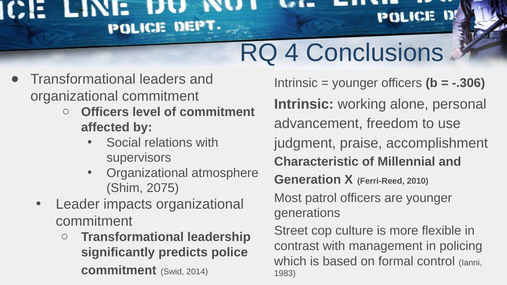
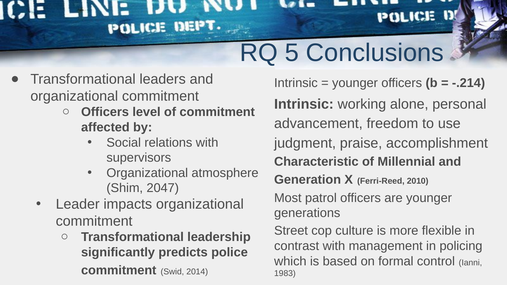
4: 4 -> 5
-.306: -.306 -> -.214
2075: 2075 -> 2047
